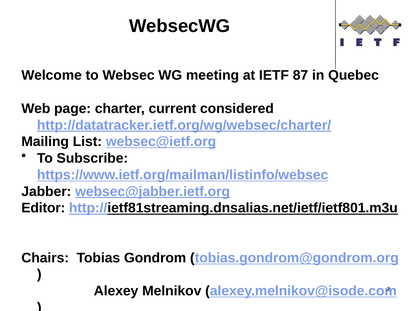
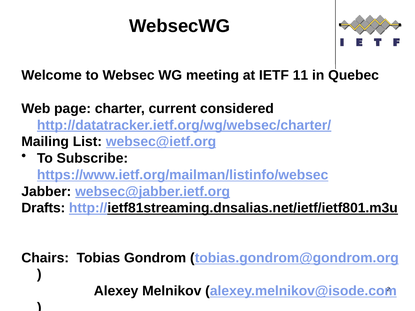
87: 87 -> 11
Editor: Editor -> Drafts
